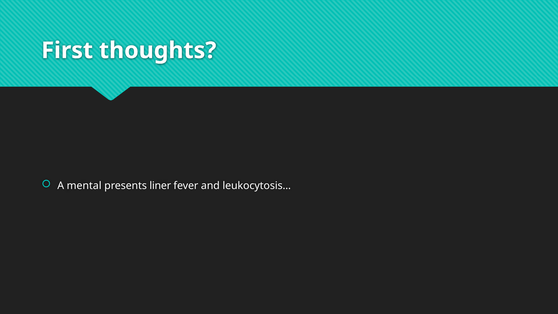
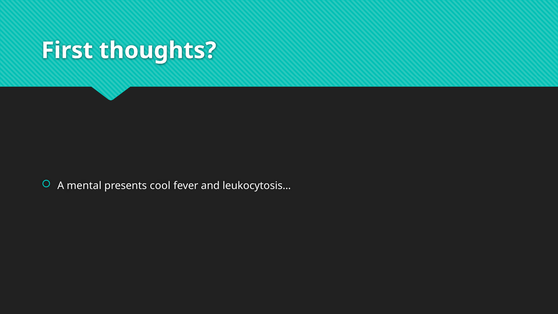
liner: liner -> cool
